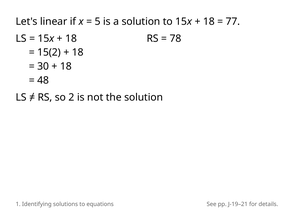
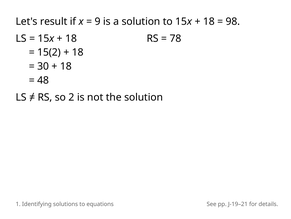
linear: linear -> result
5: 5 -> 9
77: 77 -> 98
